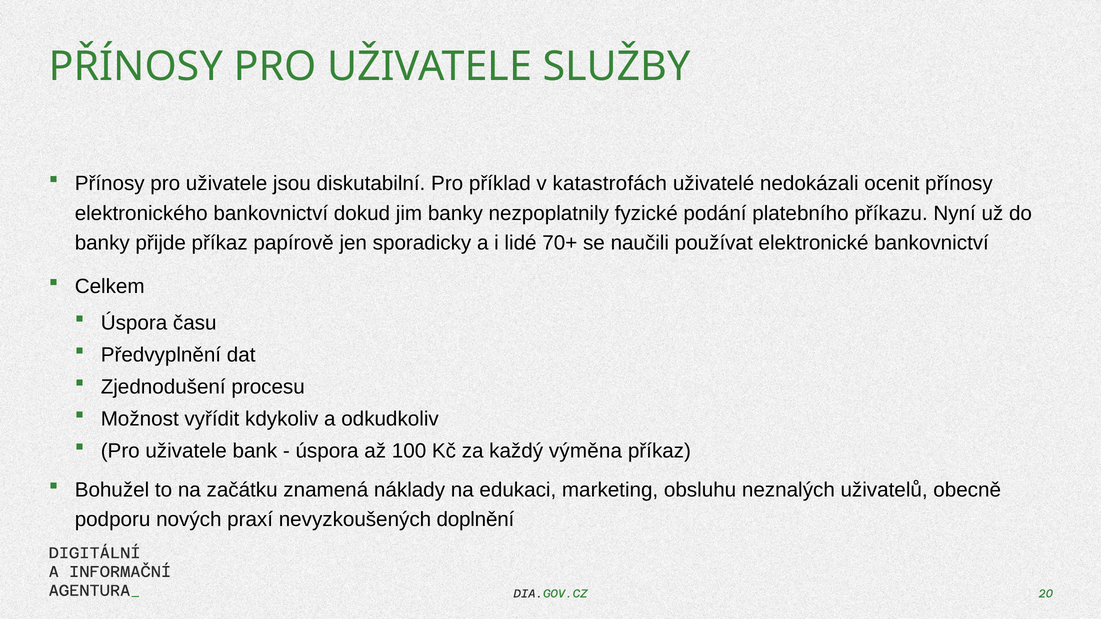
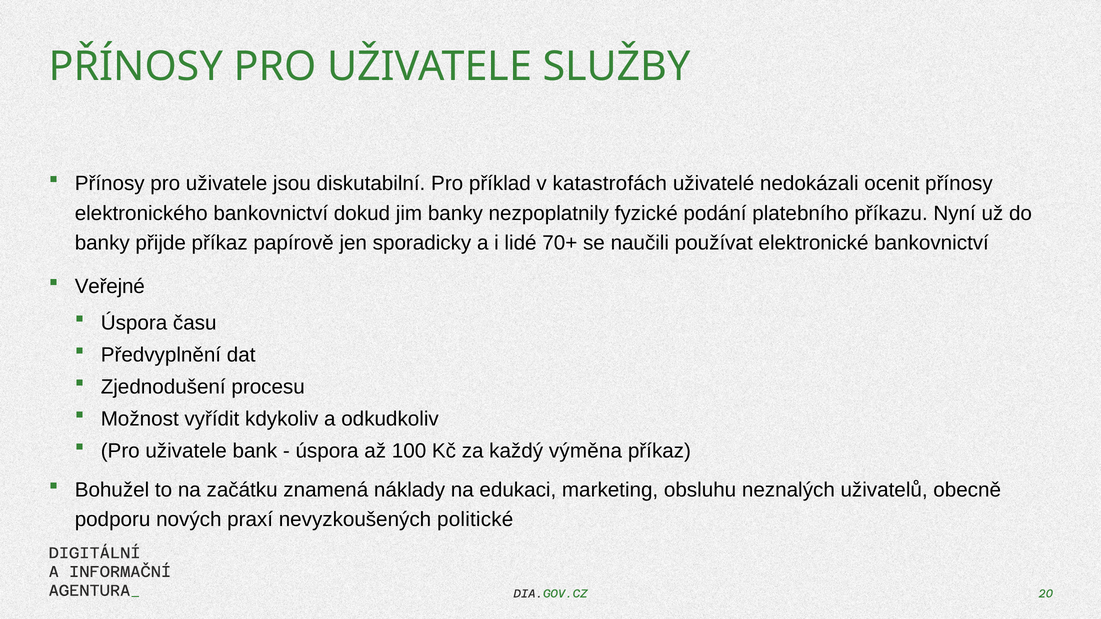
Celkem: Celkem -> Veřejné
doplnění: doplnění -> politické
